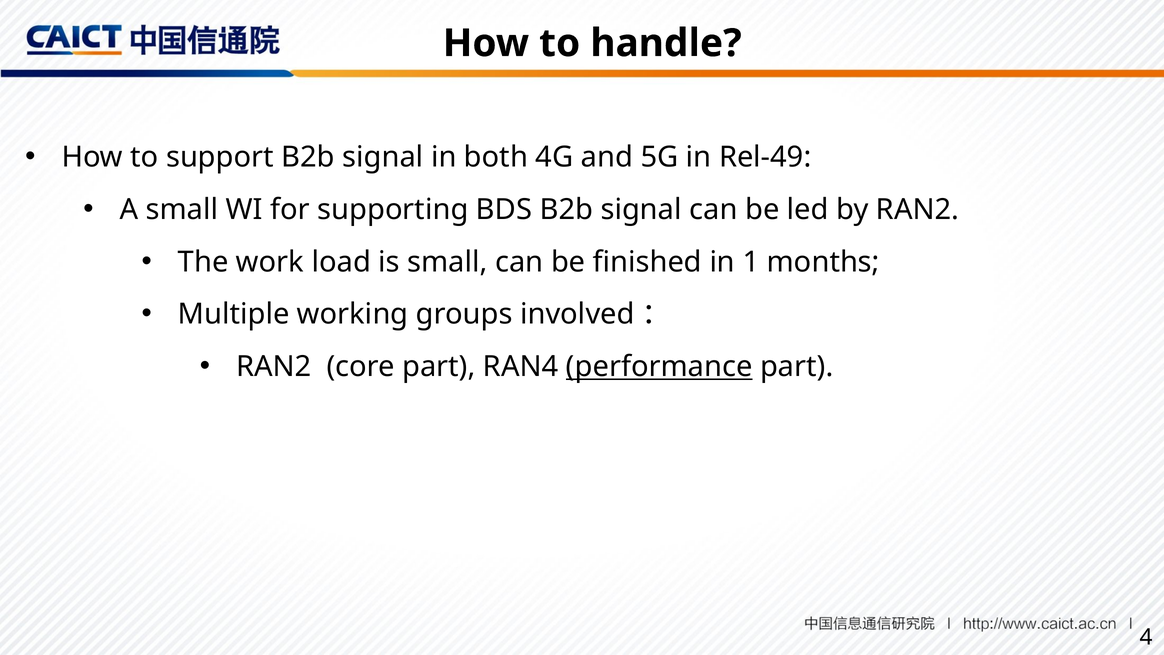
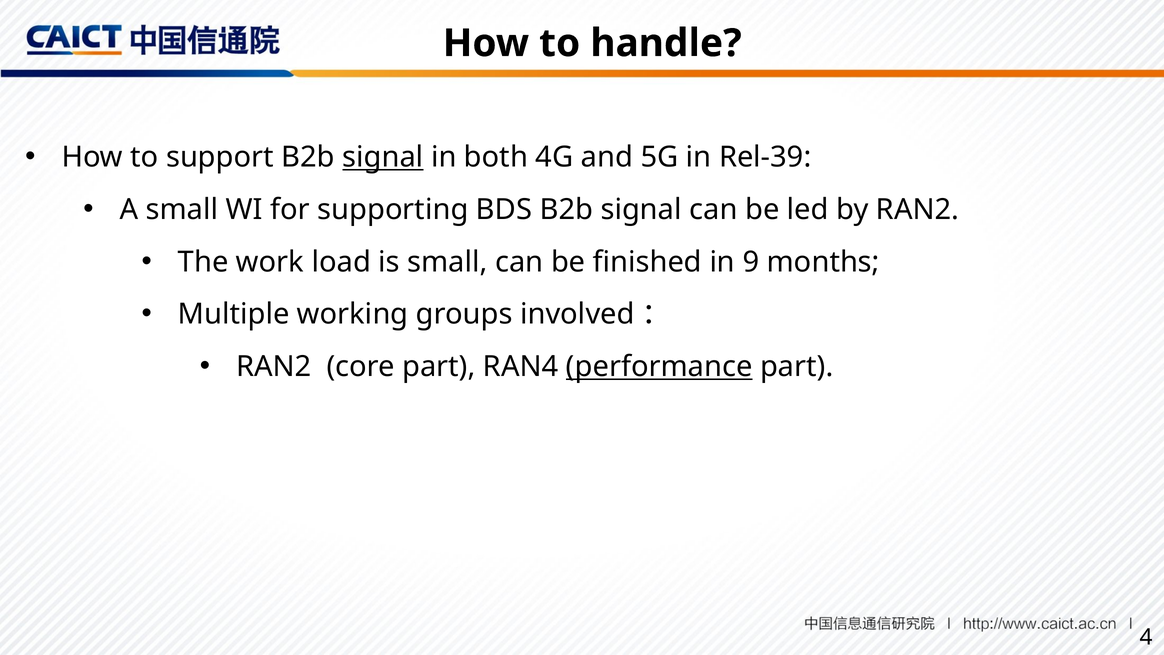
signal at (383, 157) underline: none -> present
Rel-49: Rel-49 -> Rel-39
1: 1 -> 9
